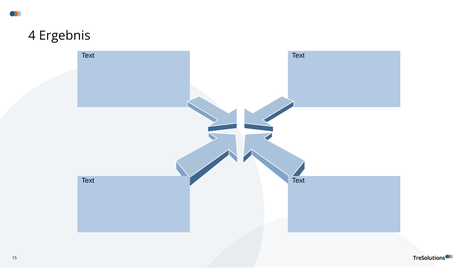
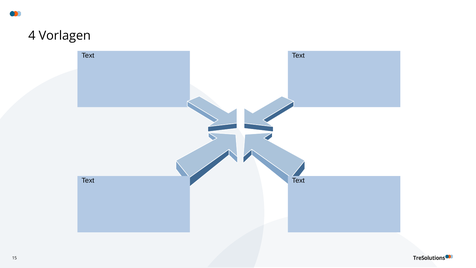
Ergebnis: Ergebnis -> Vorlagen
